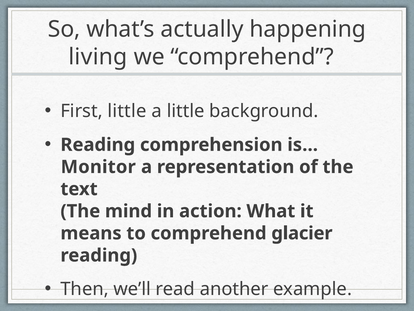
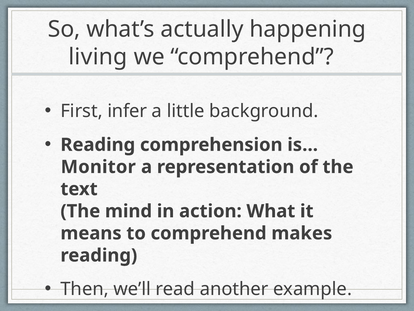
First little: little -> infer
glacier: glacier -> makes
